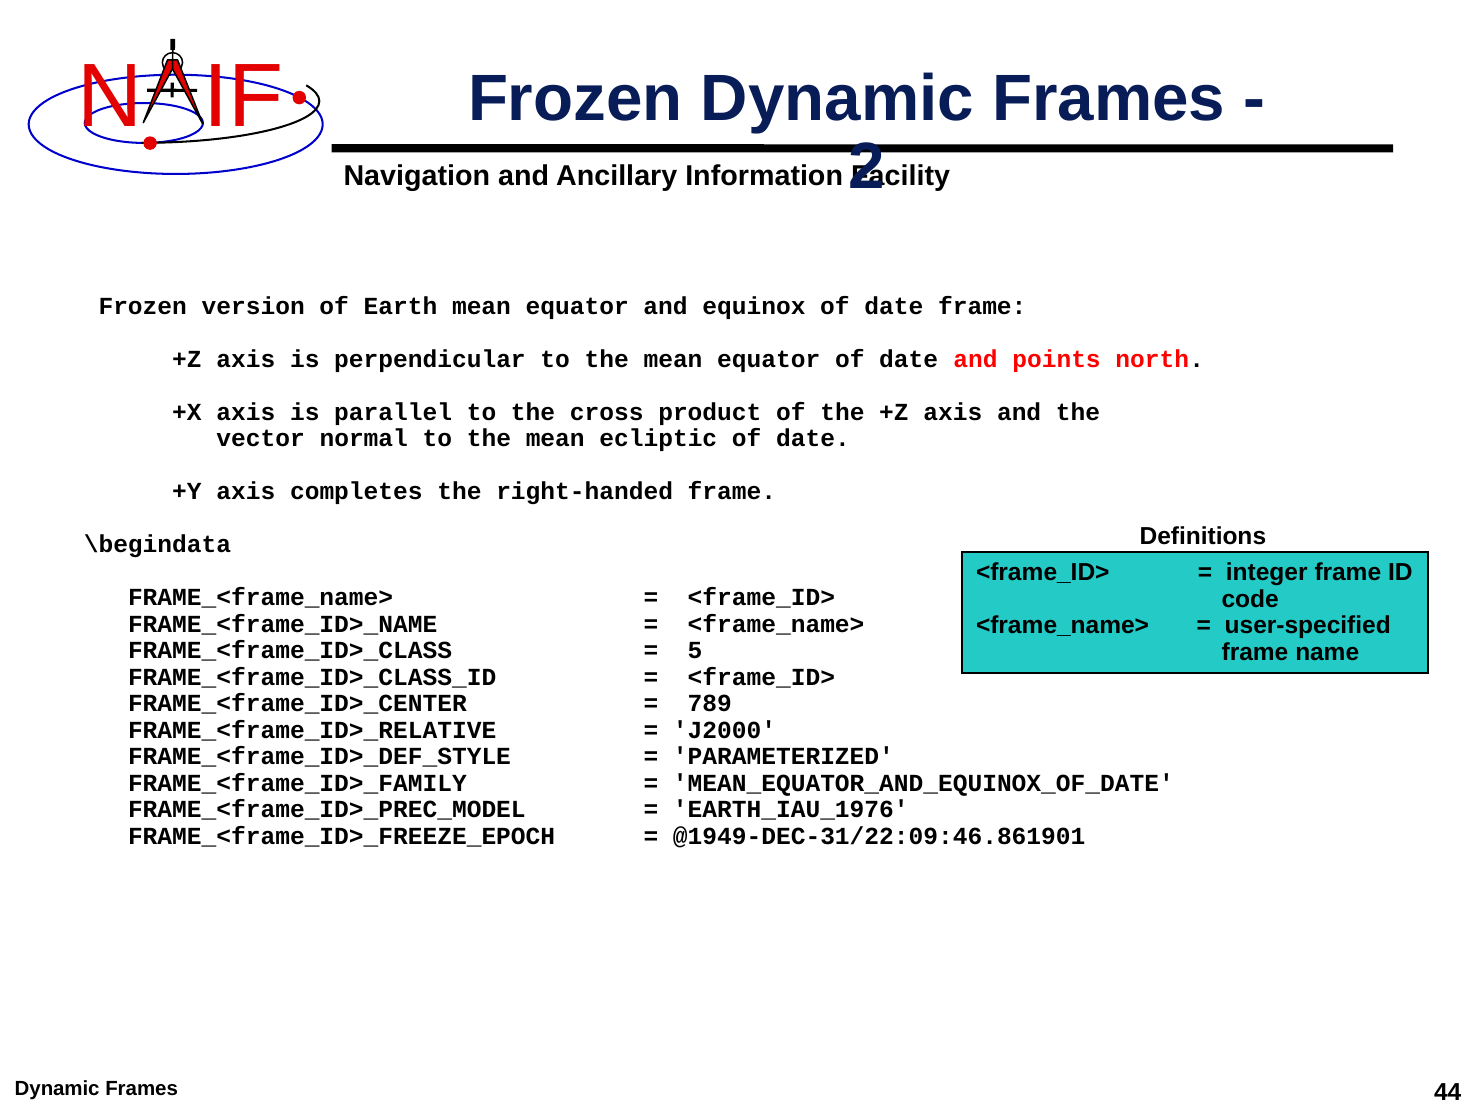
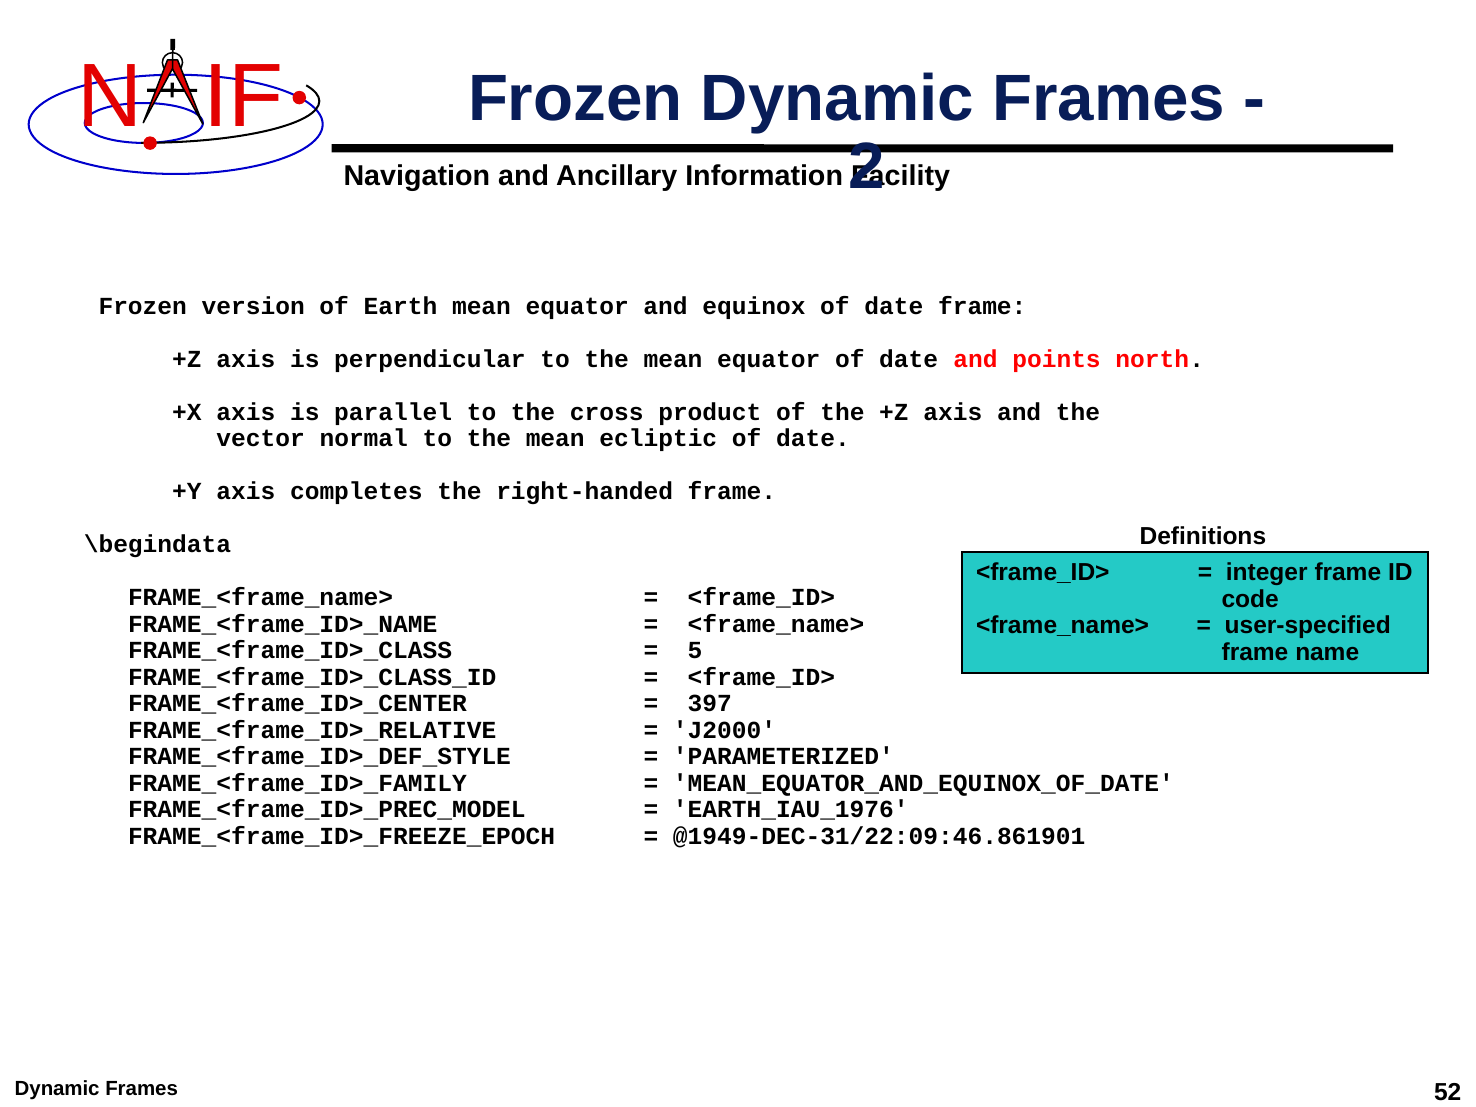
789: 789 -> 397
44: 44 -> 52
